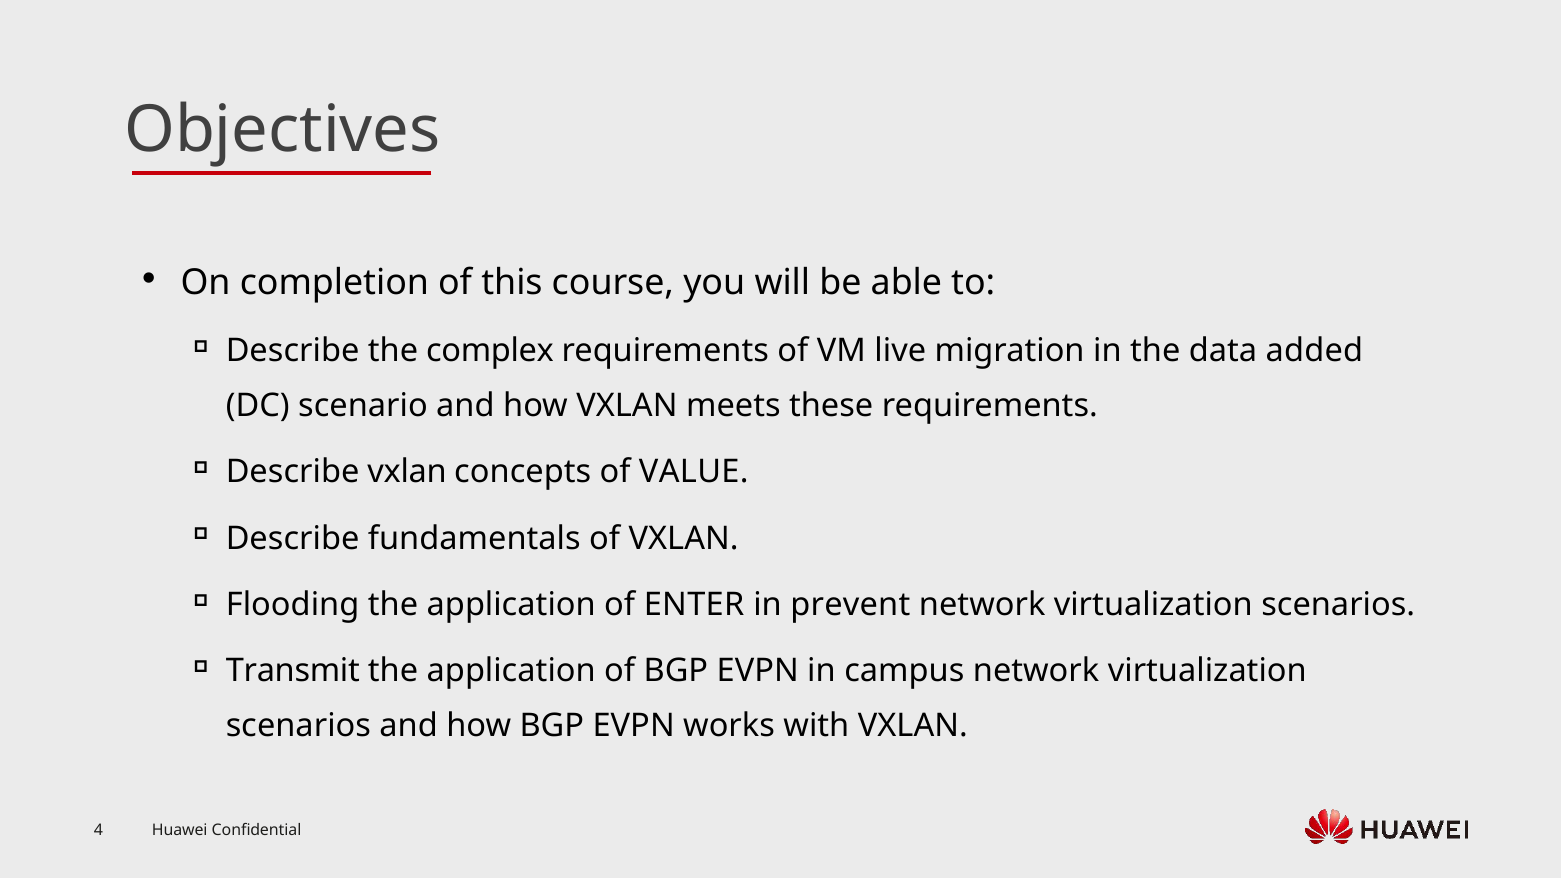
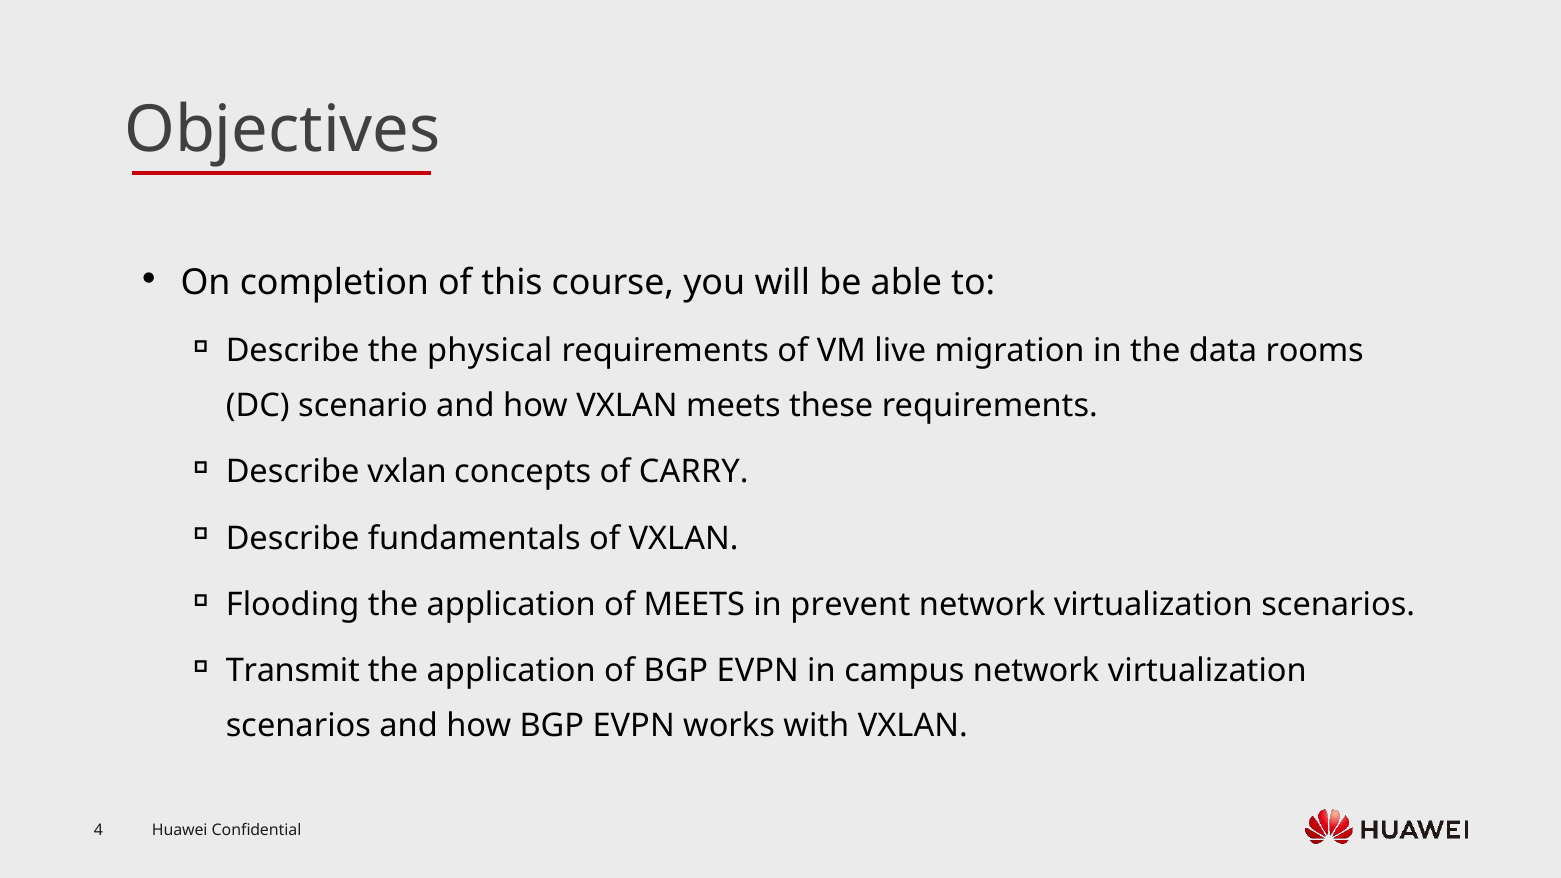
complex: complex -> physical
added: added -> rooms
VALUE: VALUE -> CARRY
of ENTER: ENTER -> MEETS
